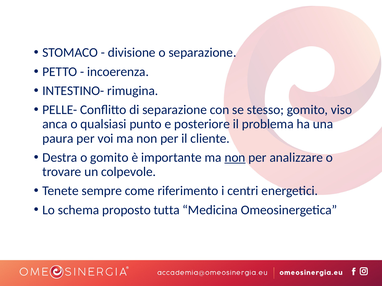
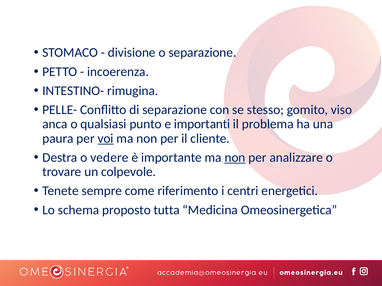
posteriore: posteriore -> importanti
voi underline: none -> present
o gomito: gomito -> vedere
